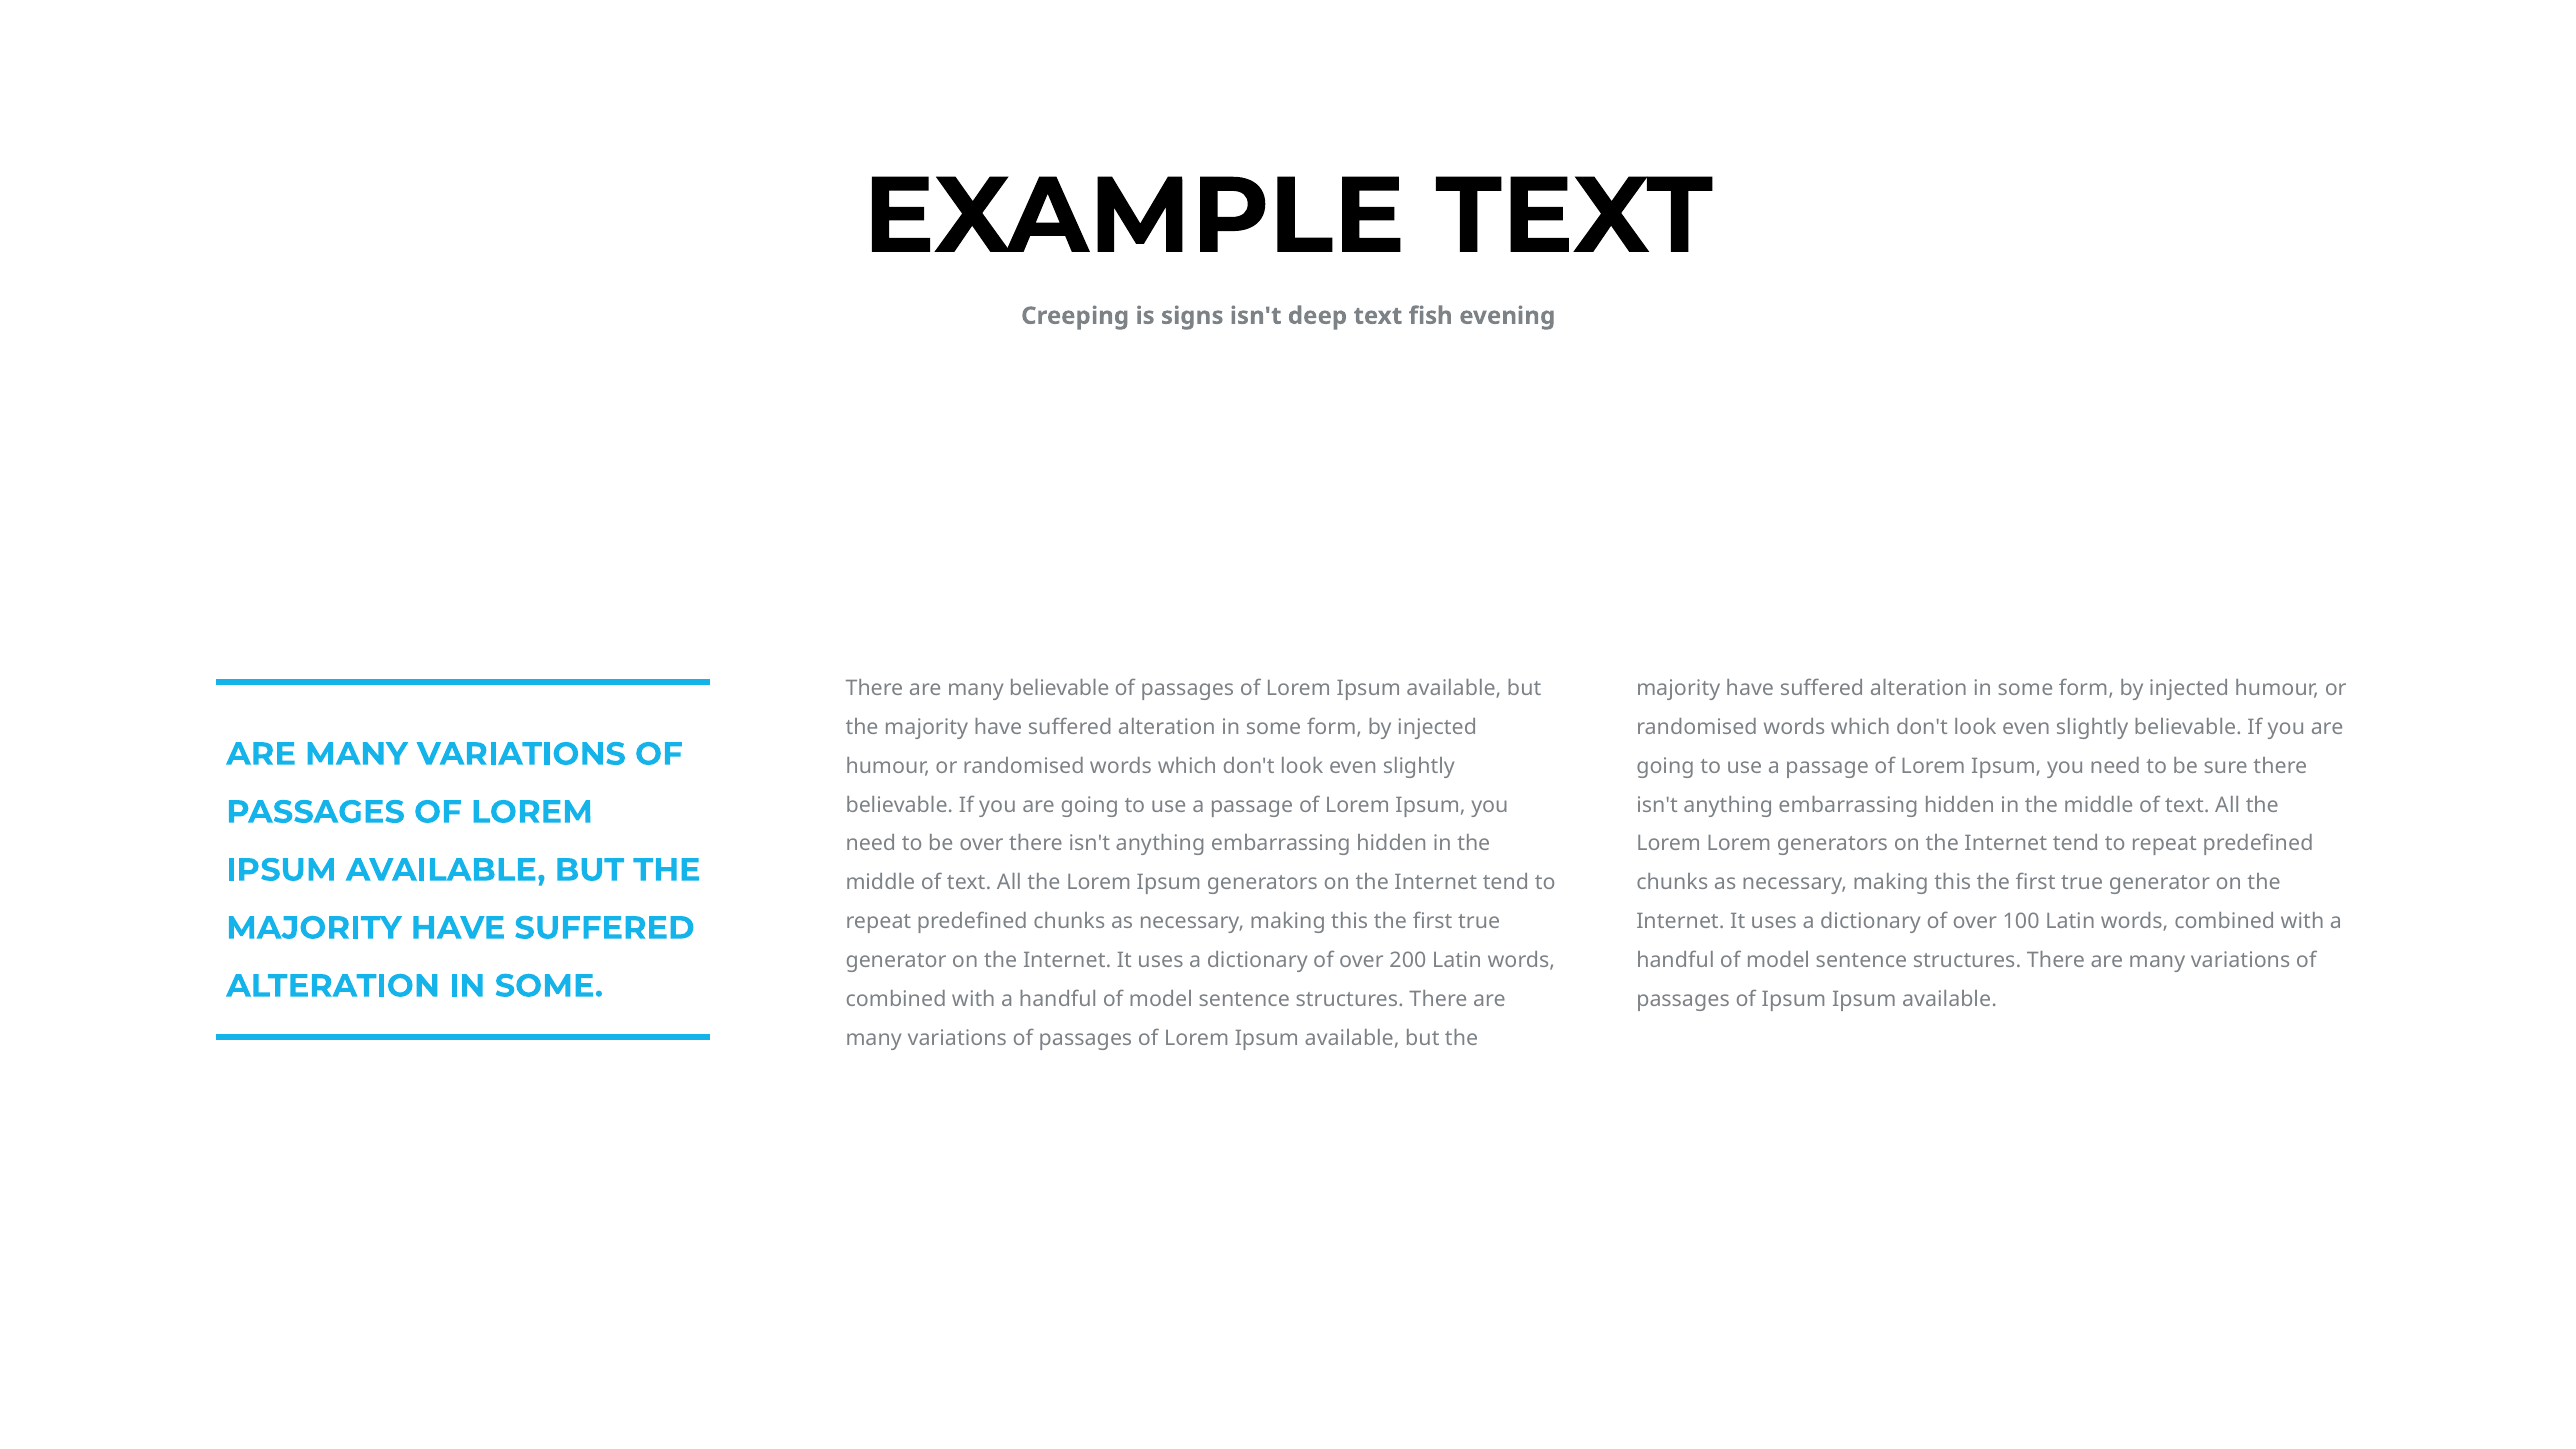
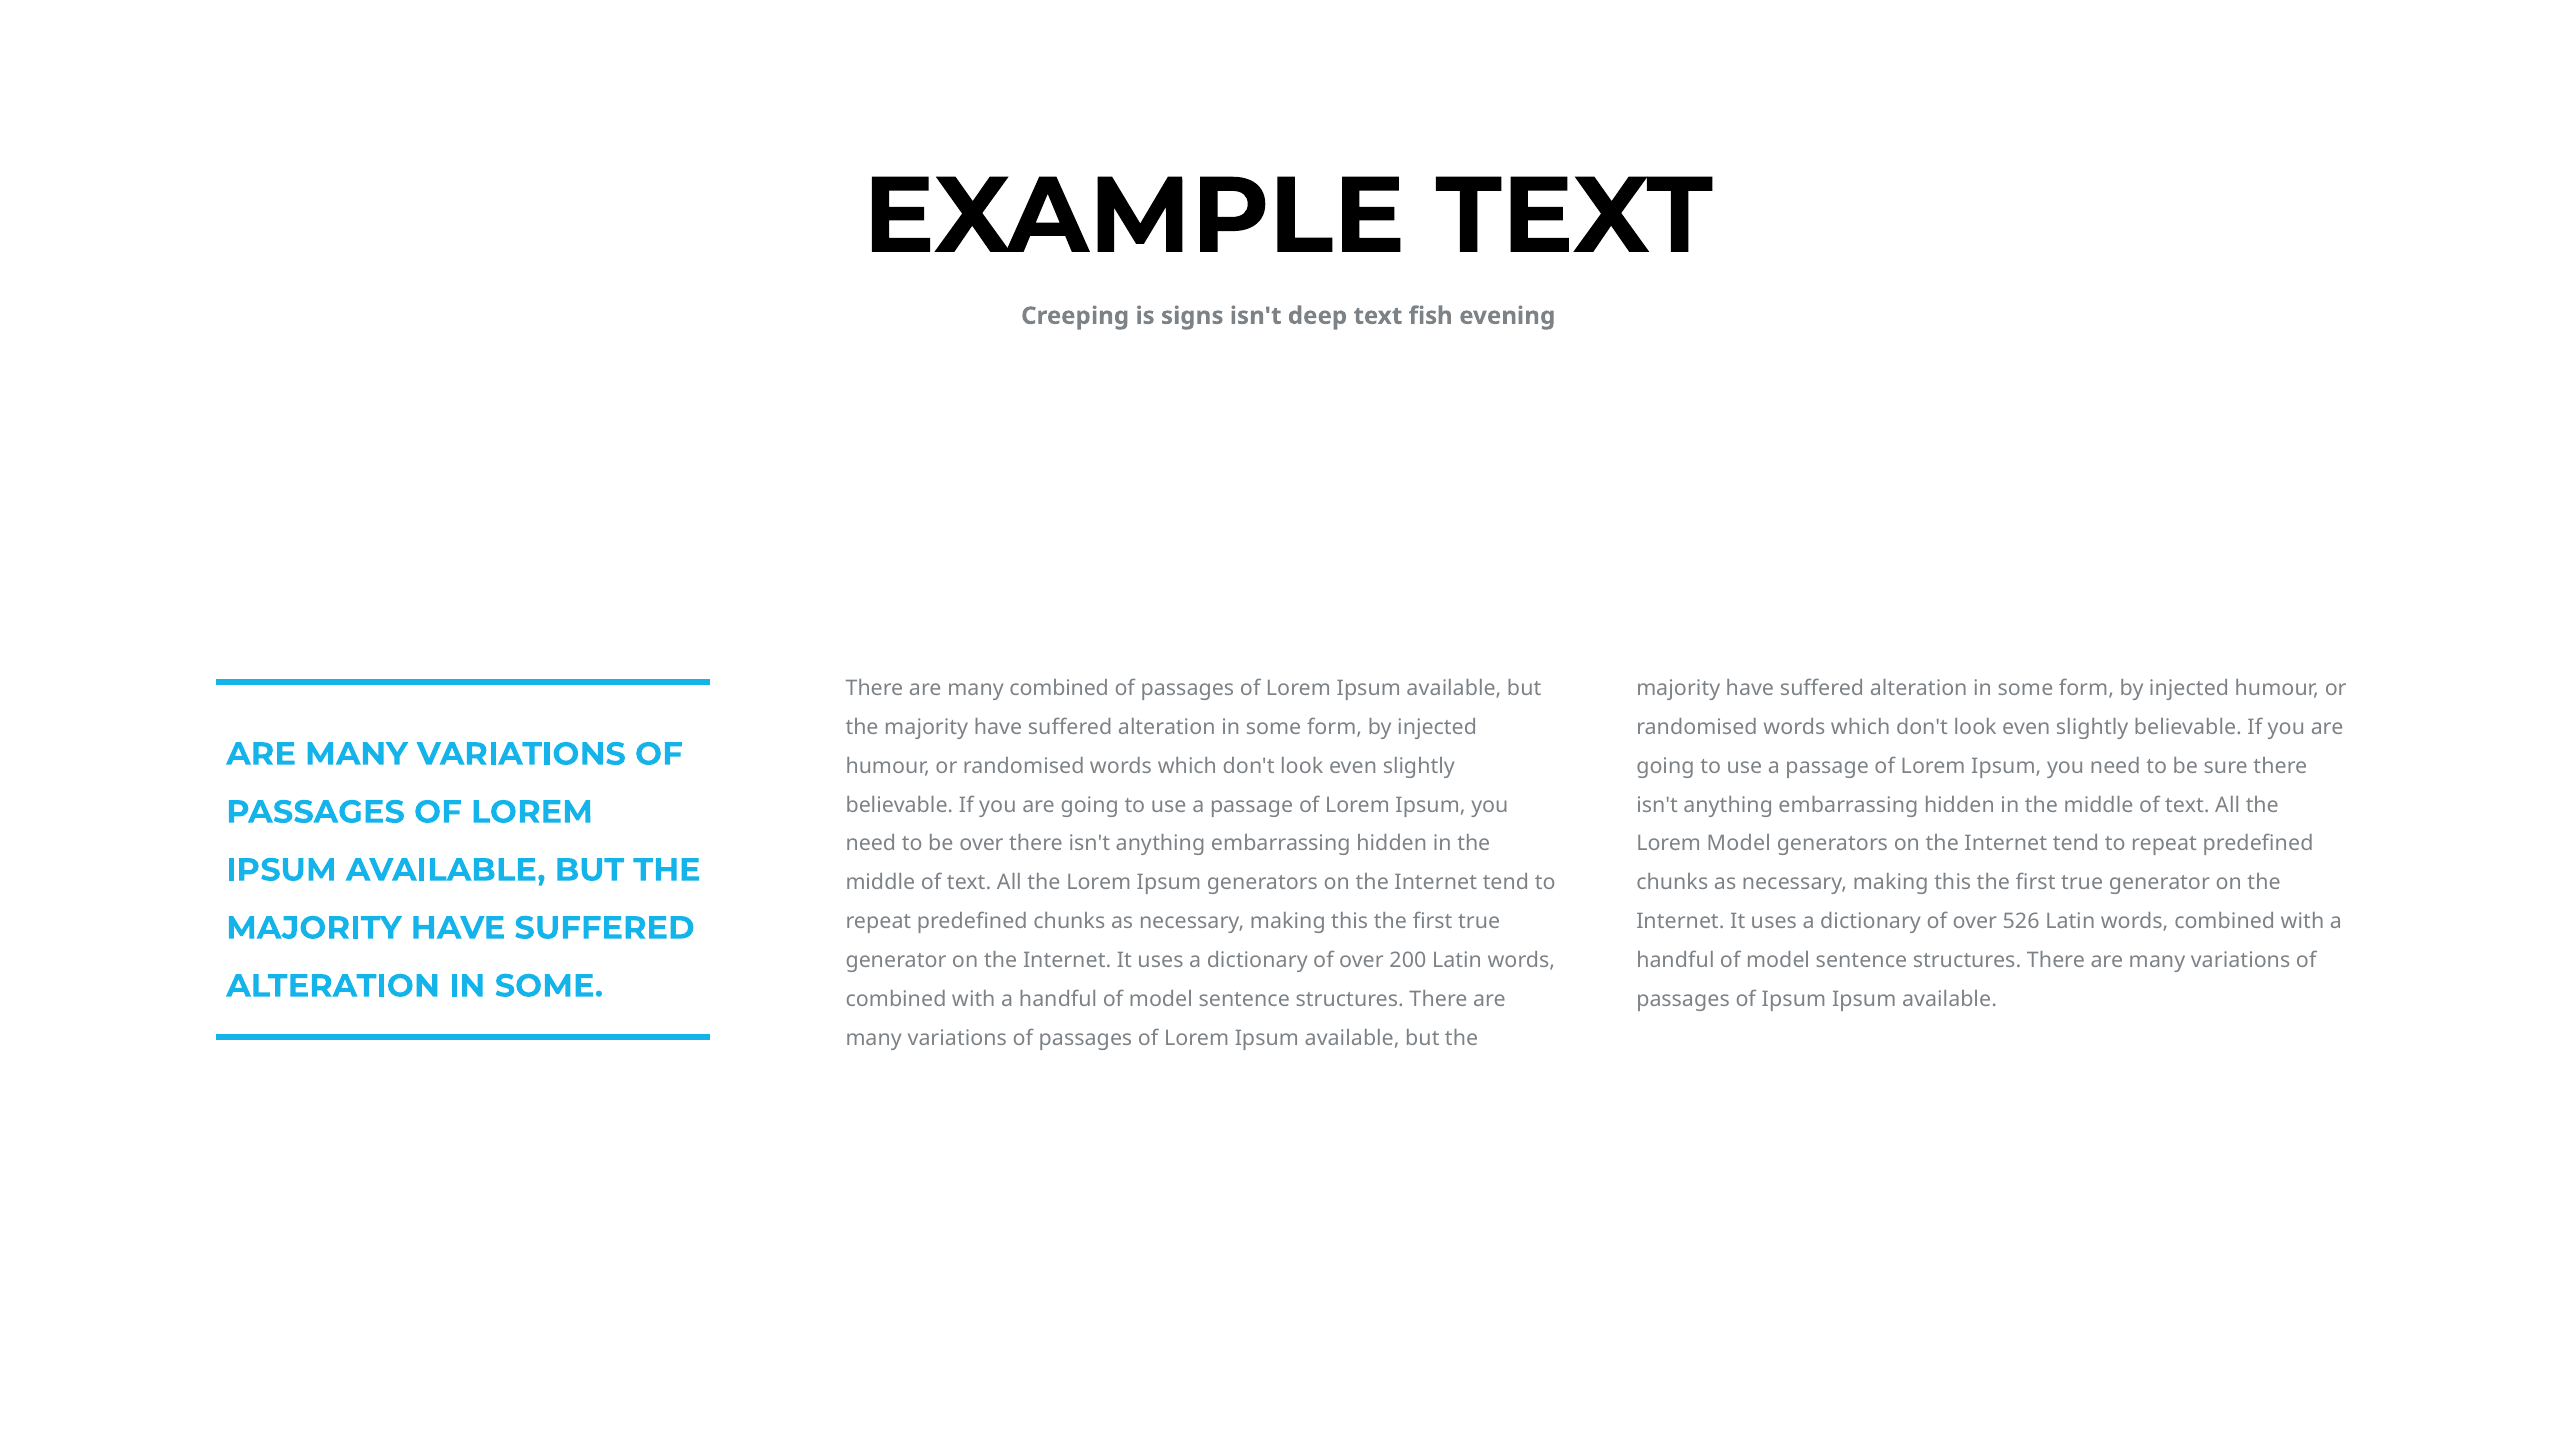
many believable: believable -> combined
Lorem Lorem: Lorem -> Model
100: 100 -> 526
